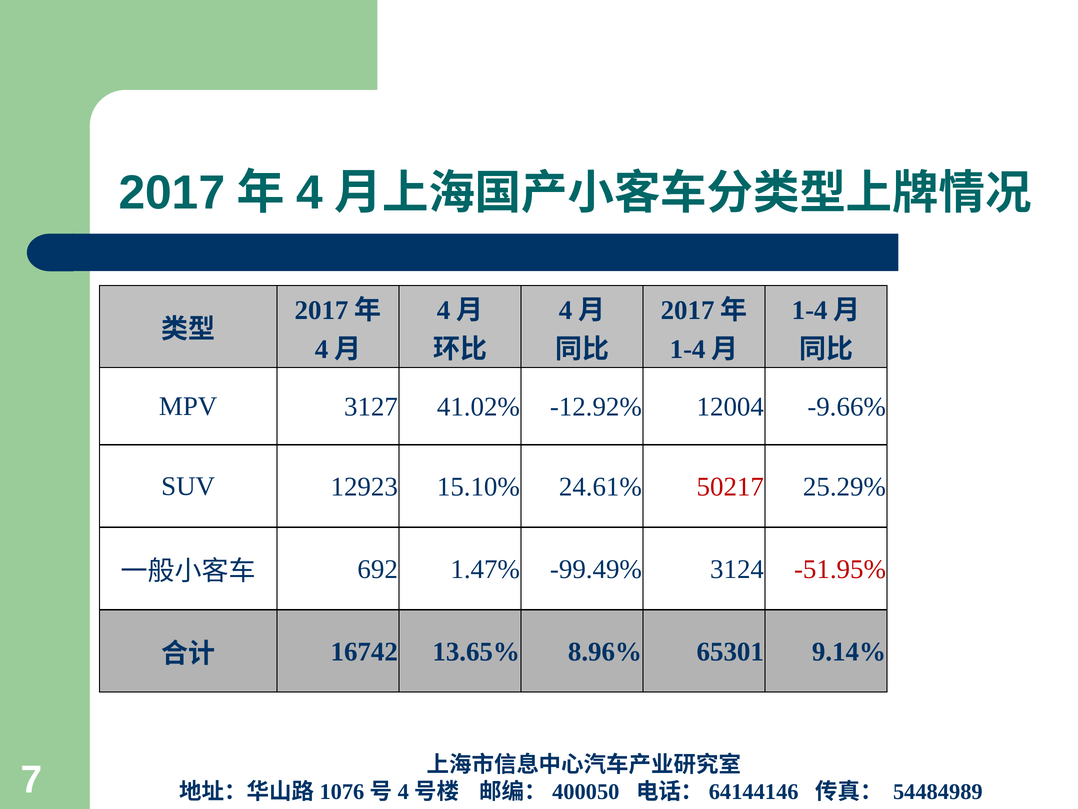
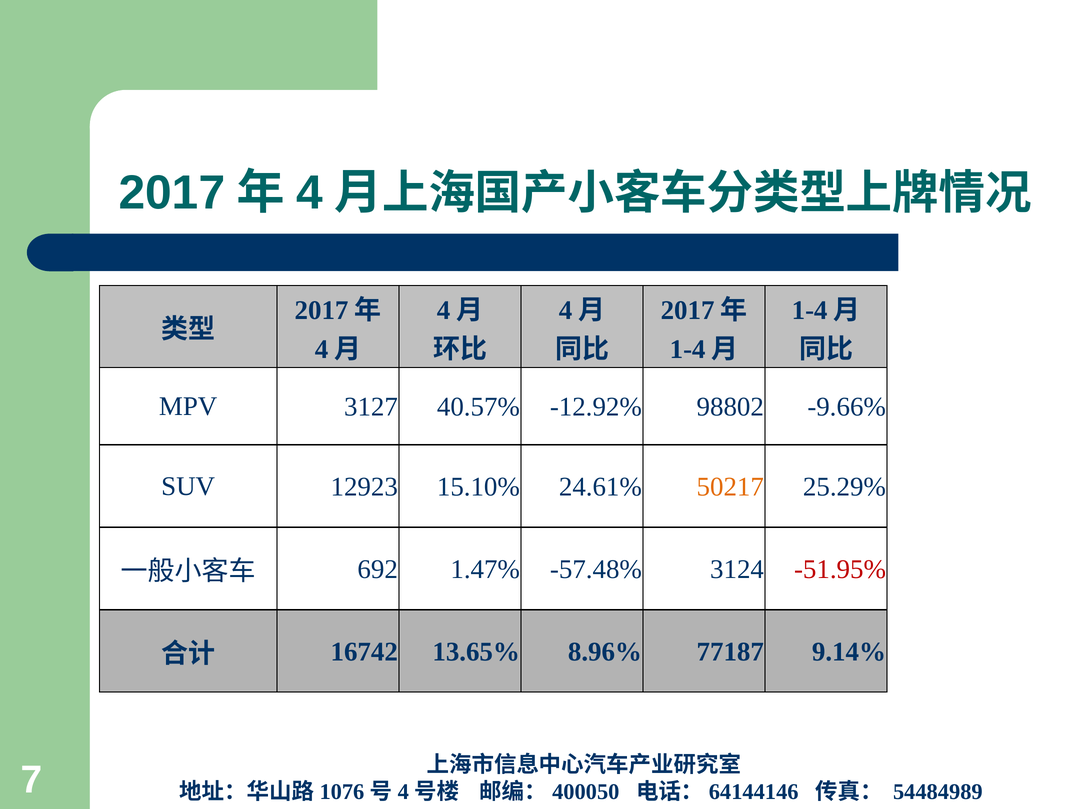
41.02%: 41.02% -> 40.57%
12004: 12004 -> 98802
50217 colour: red -> orange
-99.49%: -99.49% -> -57.48%
65301: 65301 -> 77187
